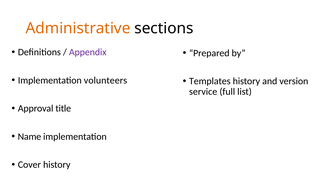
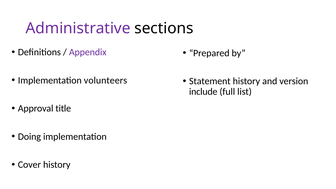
Administrative colour: orange -> purple
Templates: Templates -> Statement
service: service -> include
Name: Name -> Doing
